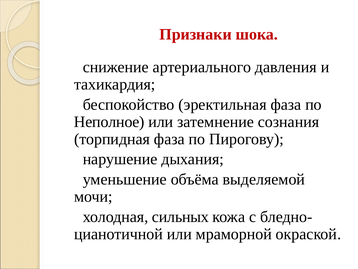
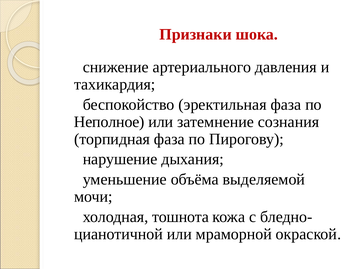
сильных: сильных -> тошнота
